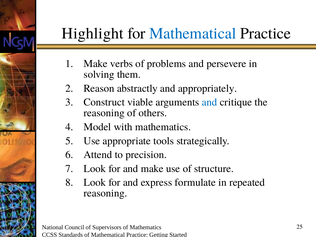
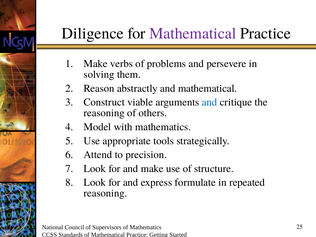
Highlight: Highlight -> Diligence
Mathematical at (193, 33) colour: blue -> purple
and appropriately: appropriately -> mathematical
